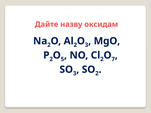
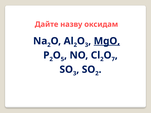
MgO underline: none -> present
